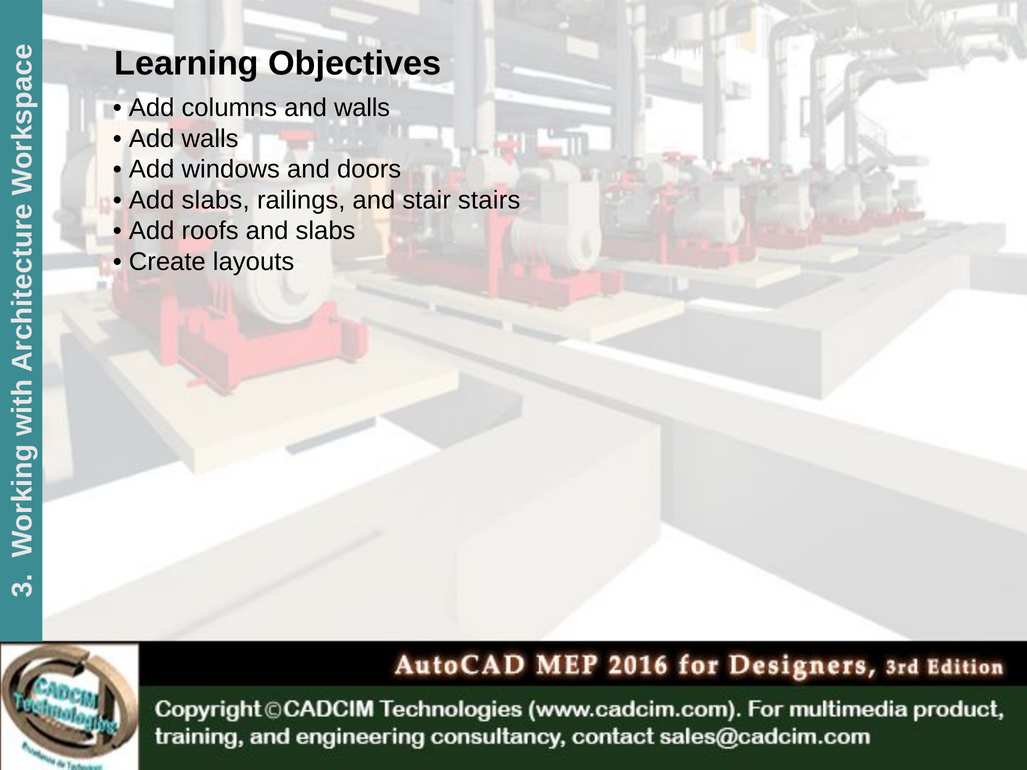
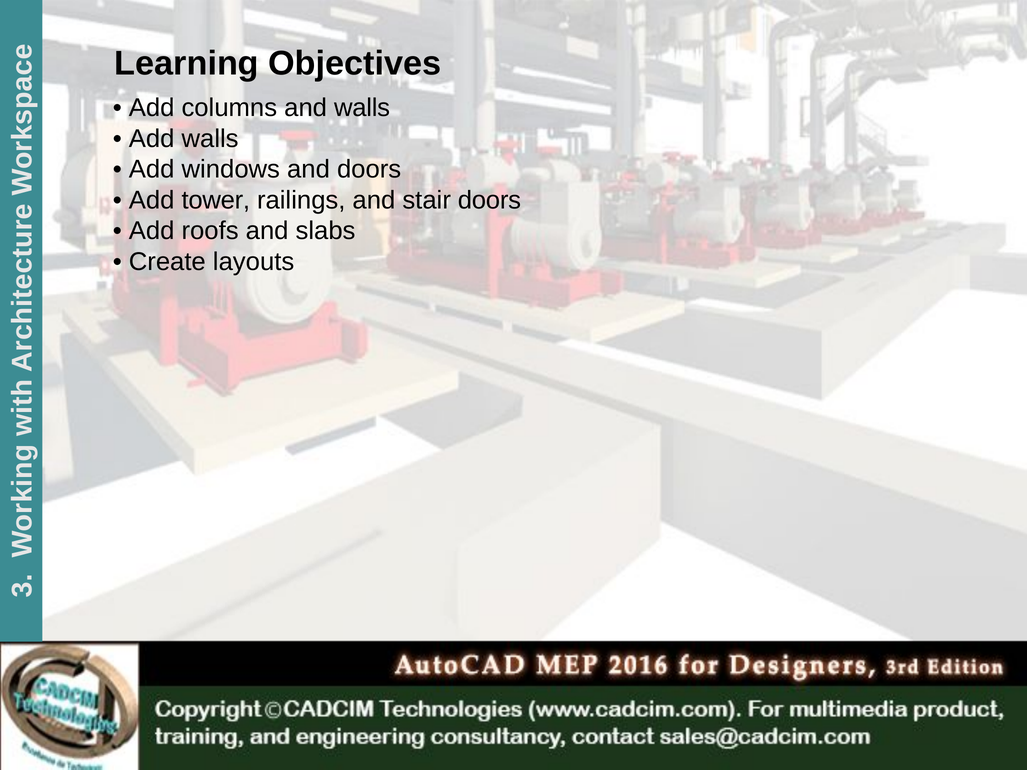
Add slabs: slabs -> tower
stair stairs: stairs -> doors
